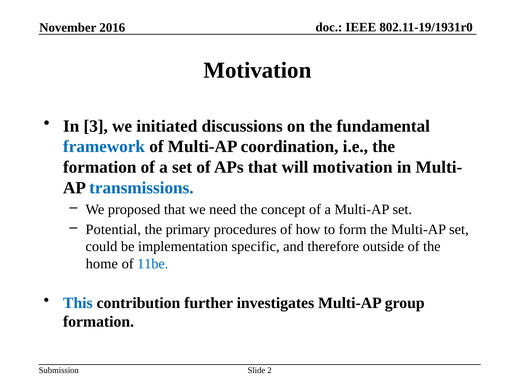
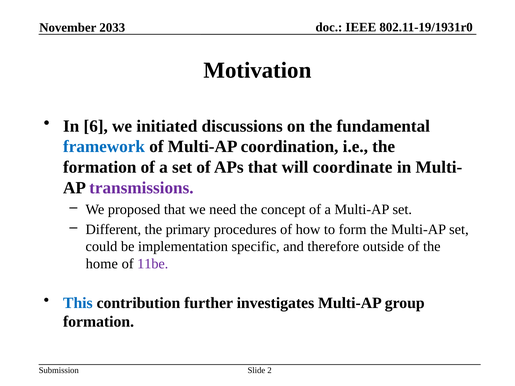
2016: 2016 -> 2033
3: 3 -> 6
will motivation: motivation -> coordinate
transmissions colour: blue -> purple
Potential: Potential -> Different
11be colour: blue -> purple
